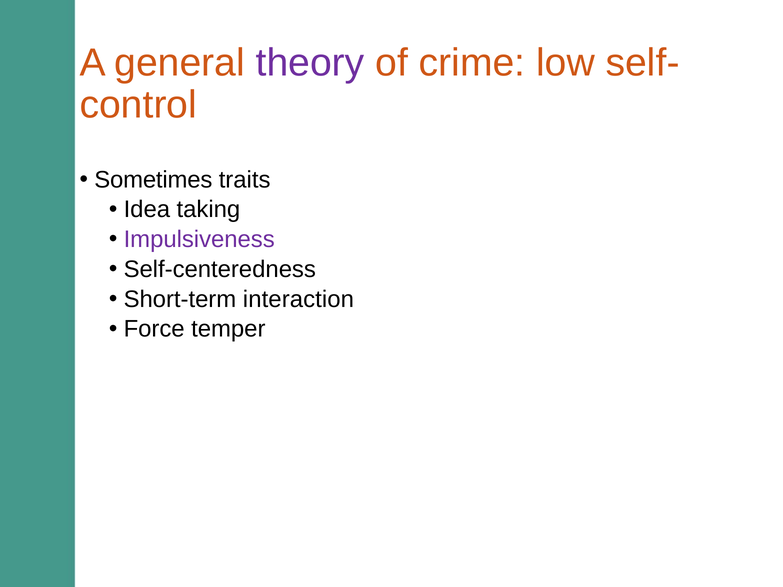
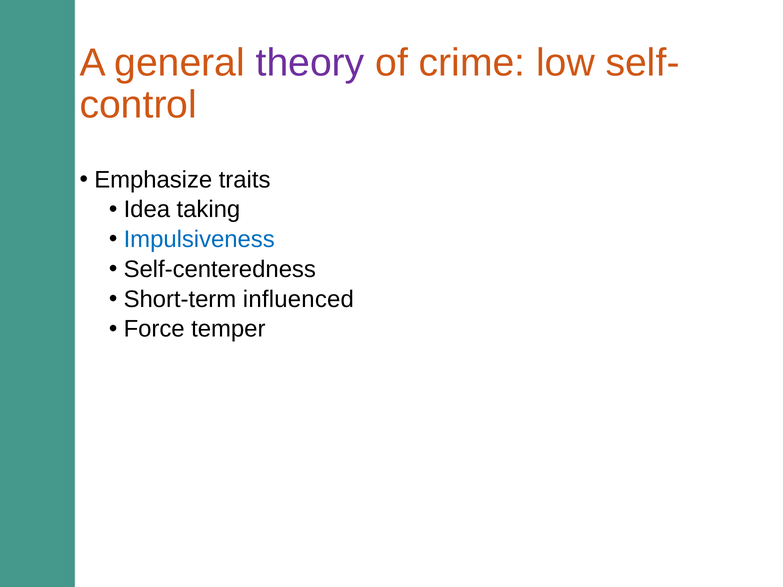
Sometimes: Sometimes -> Emphasize
Impulsiveness colour: purple -> blue
interaction: interaction -> influenced
